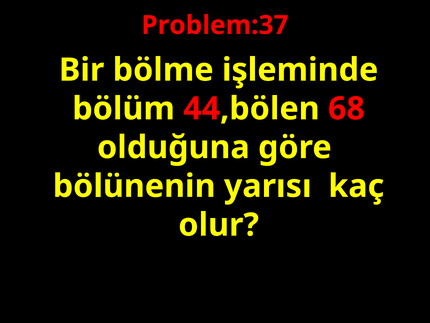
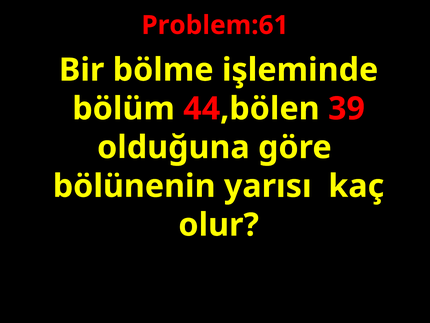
Problem:37: Problem:37 -> Problem:61
68: 68 -> 39
